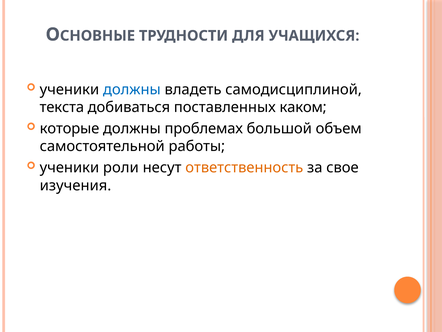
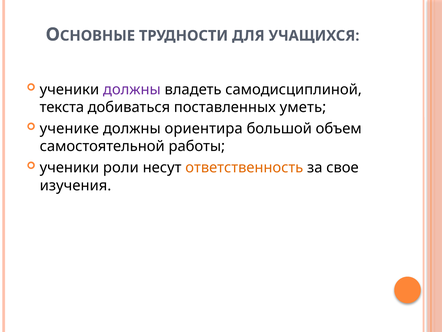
должны at (132, 89) colour: blue -> purple
каком: каком -> уметь
которые: которые -> ученике
проблемах: проблемах -> ориентира
